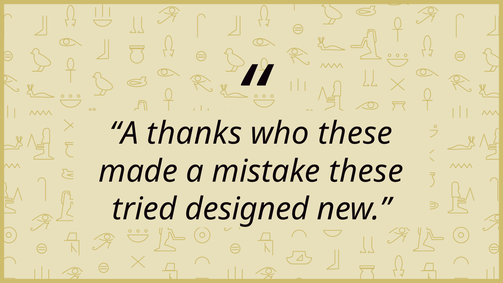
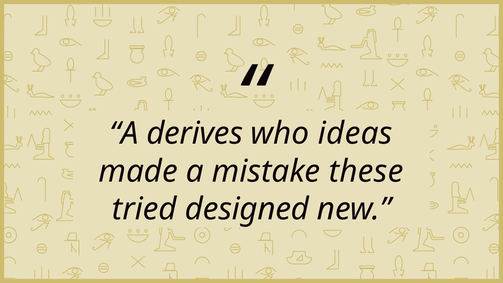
thanks: thanks -> derives
who these: these -> ideas
